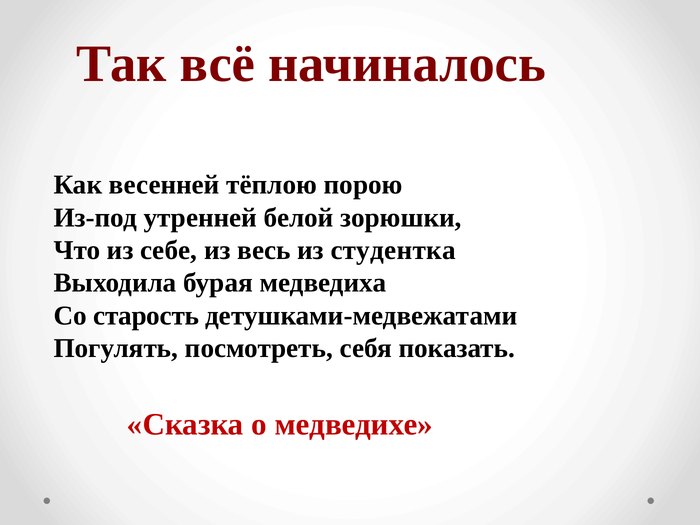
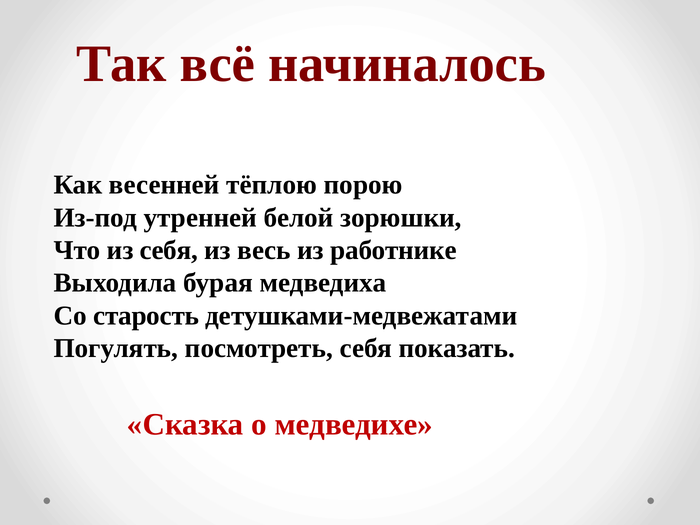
из себе: себе -> себя
студентка: студентка -> работнике
